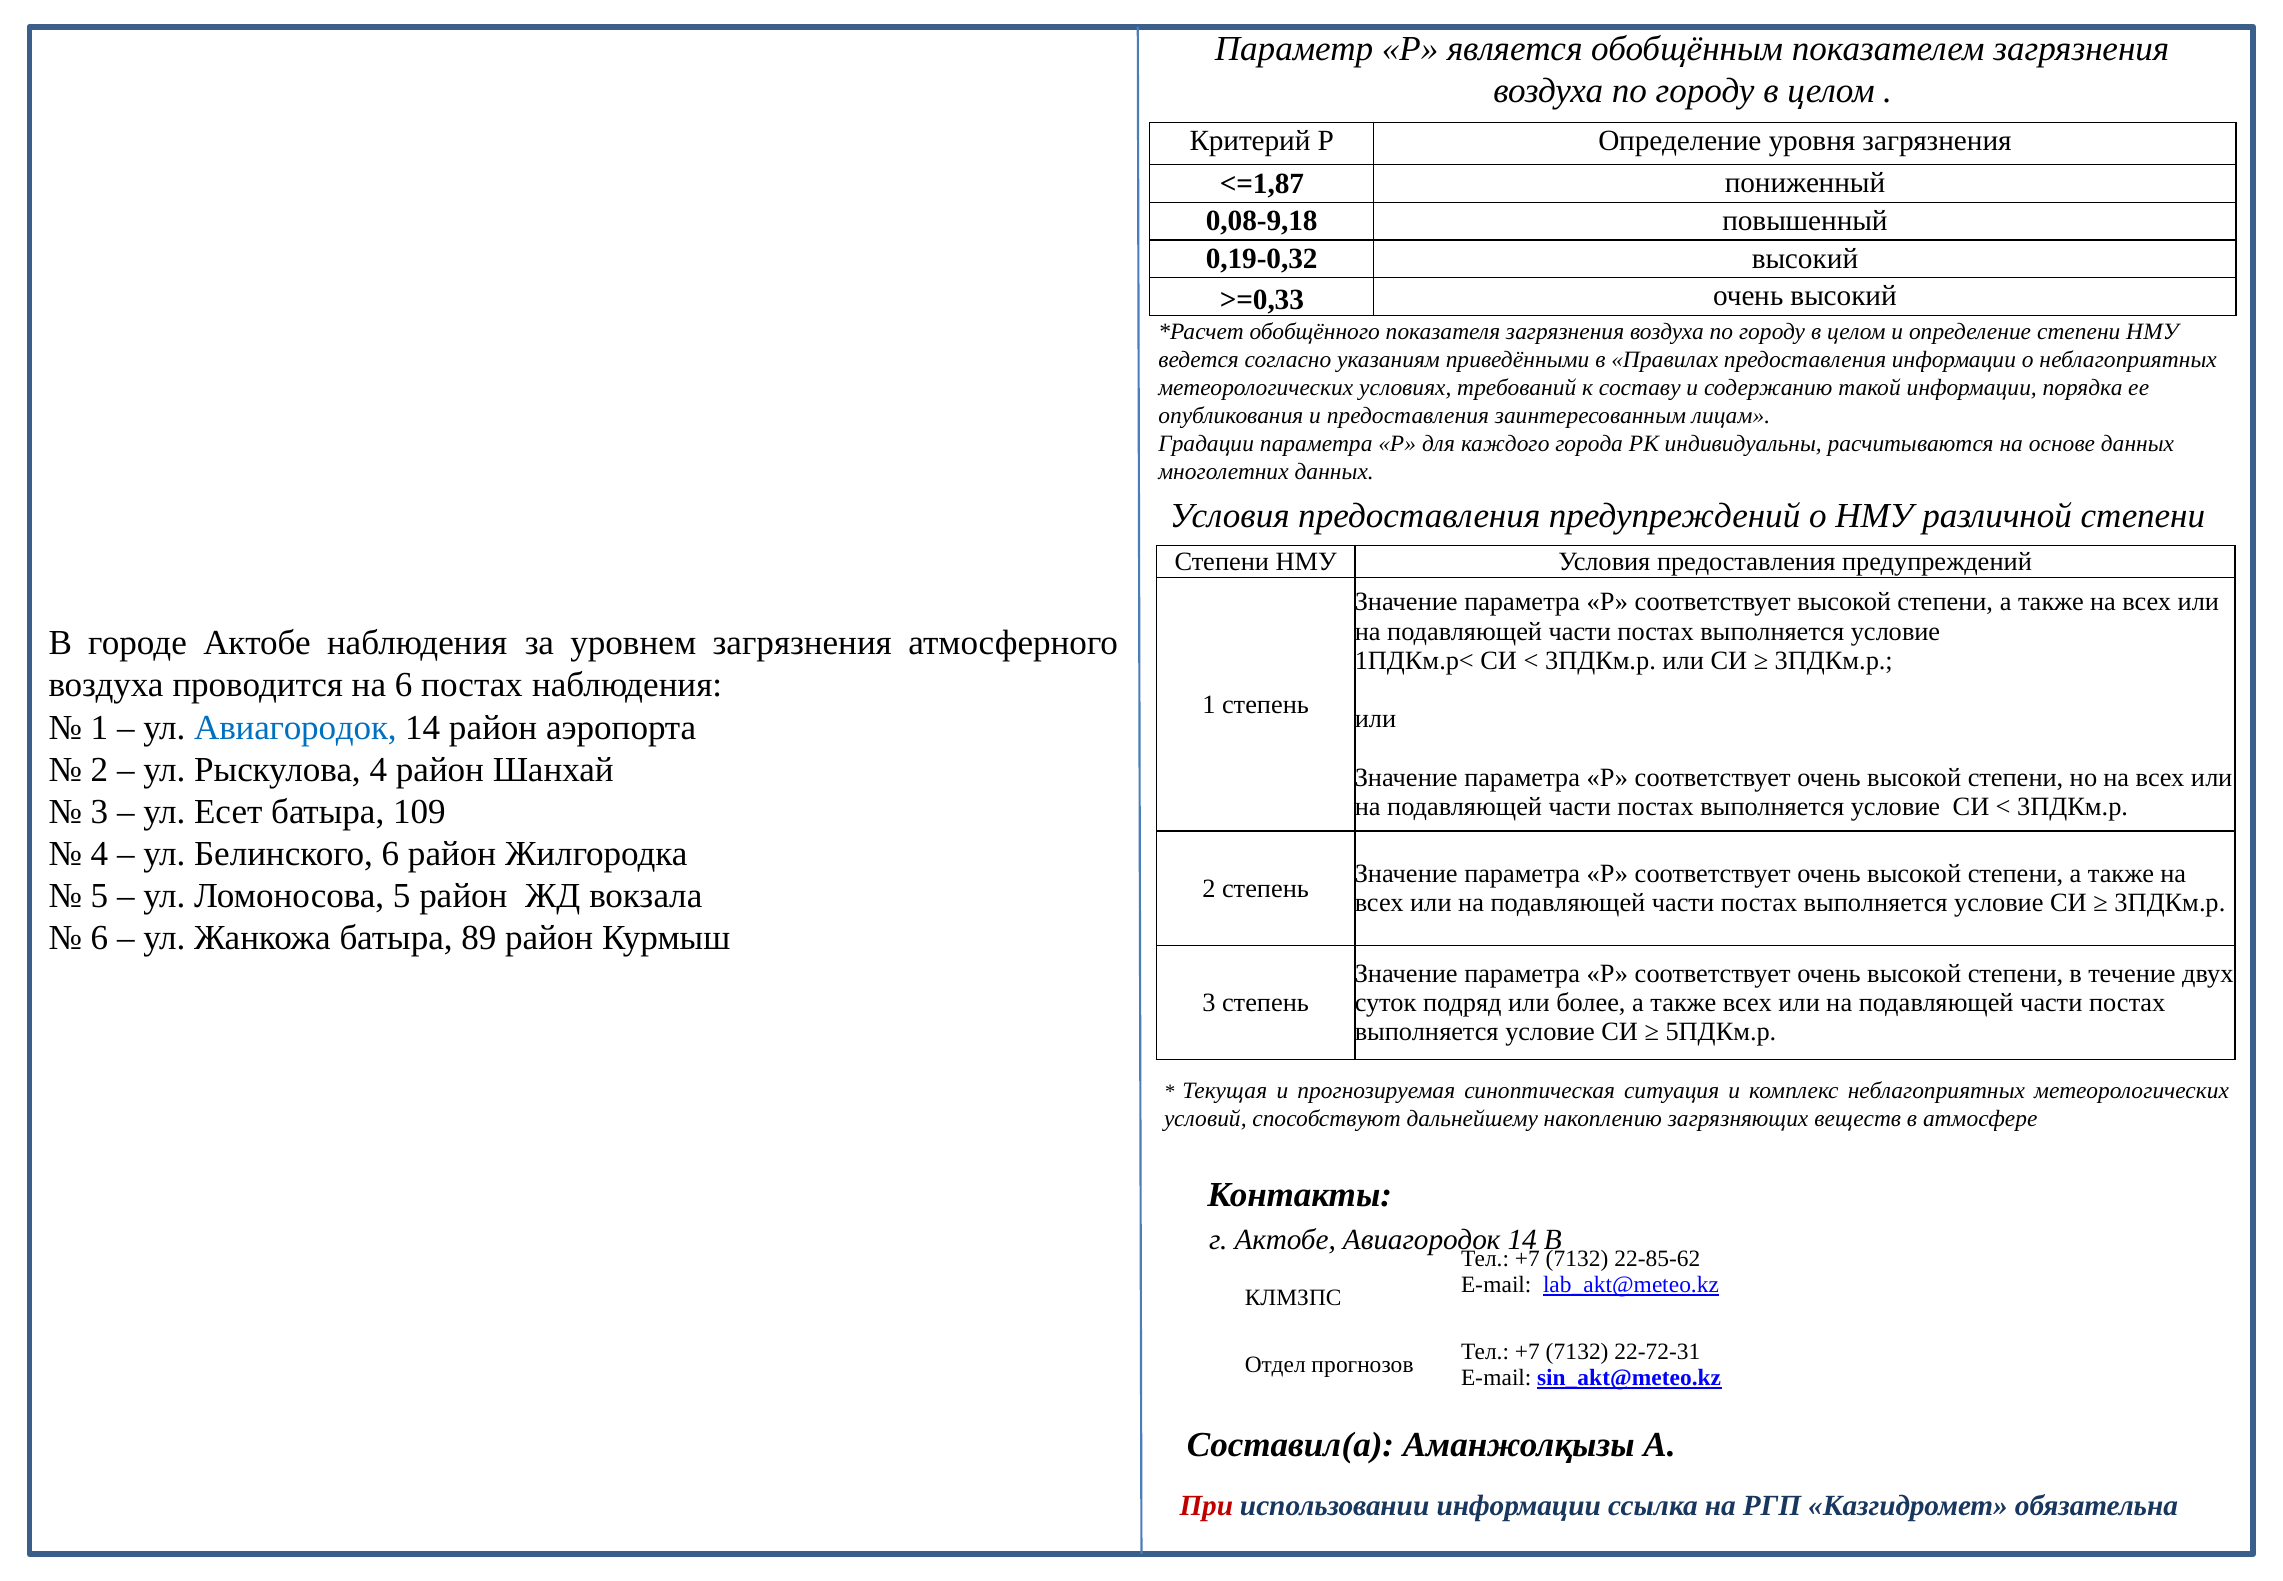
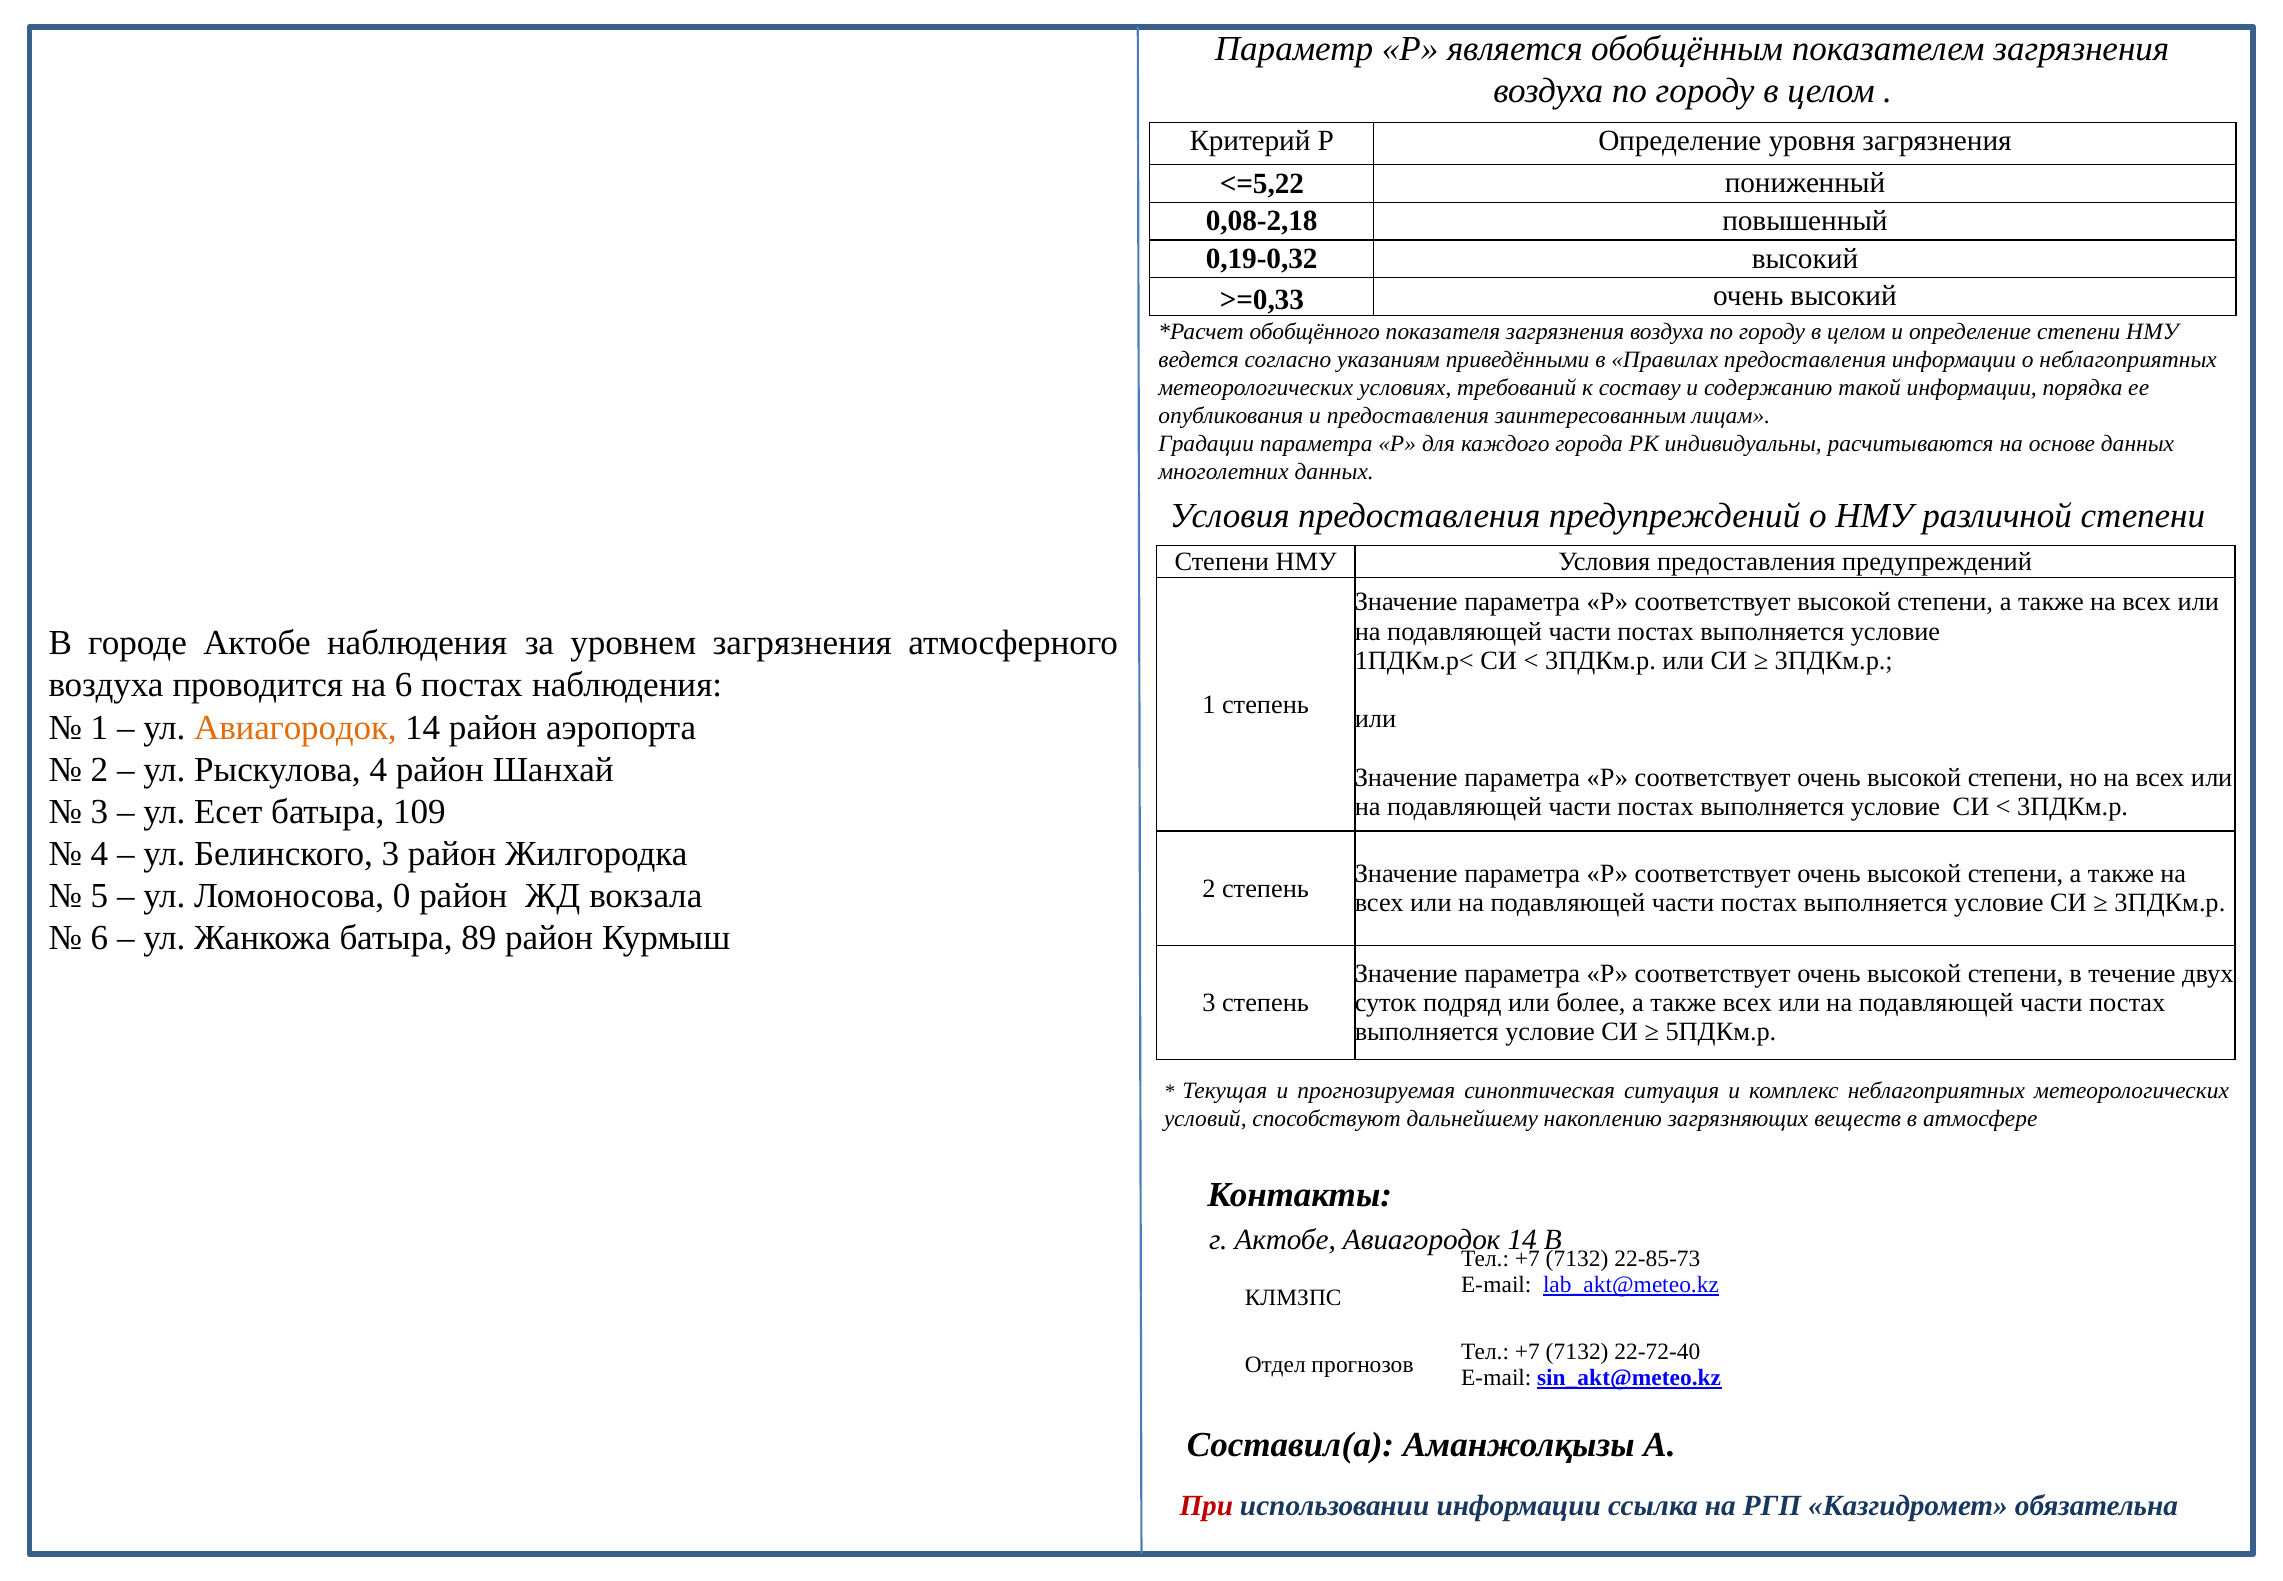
<=1,87: <=1,87 -> <=5,22
0,08-9,18: 0,08-9,18 -> 0,08-2,18
Авиагородок at (295, 727) colour: blue -> orange
Белинского 6: 6 -> 3
Ломоносова 5: 5 -> 0
22-85-62: 22-85-62 -> 22-85-73
22-72-31: 22-72-31 -> 22-72-40
